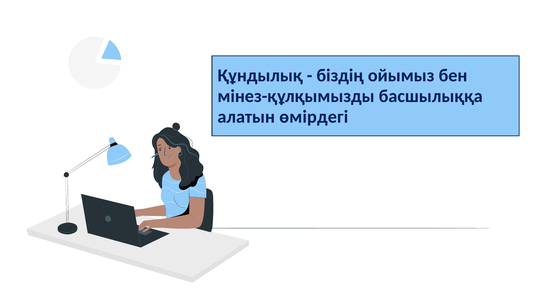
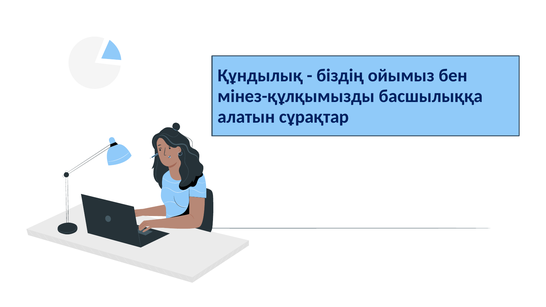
өмірдегі: өмірдегі -> сұрақтар
